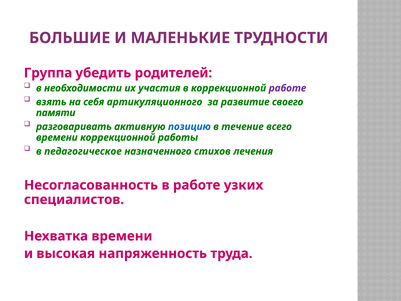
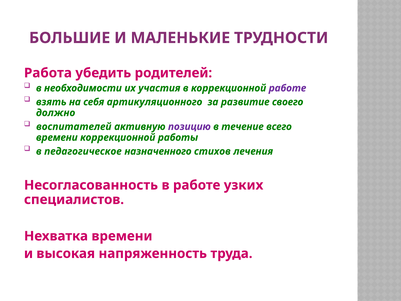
Группа: Группа -> Работа
памяти: памяти -> должно
разговаривать: разговаривать -> воспитателей
позицию colour: blue -> purple
